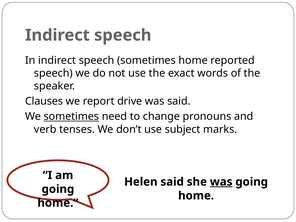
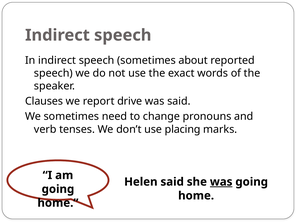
sometimes home: home -> about
sometimes at (71, 116) underline: present -> none
subject: subject -> placing
